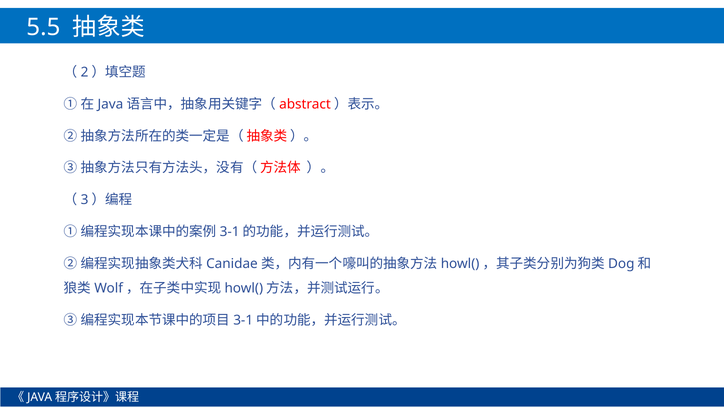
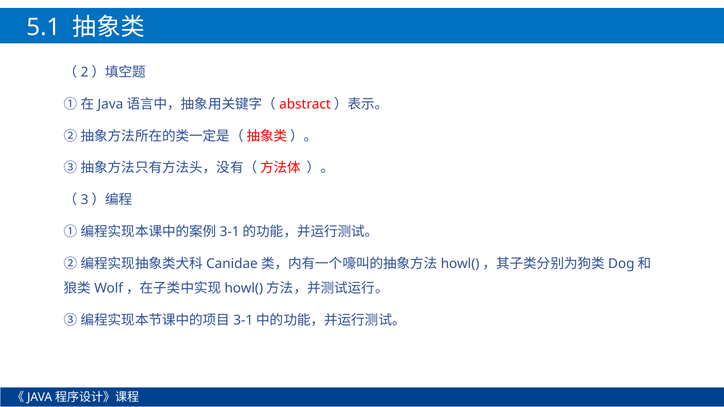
5.5: 5.5 -> 5.1
